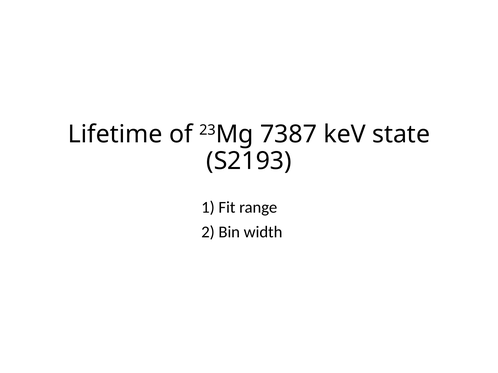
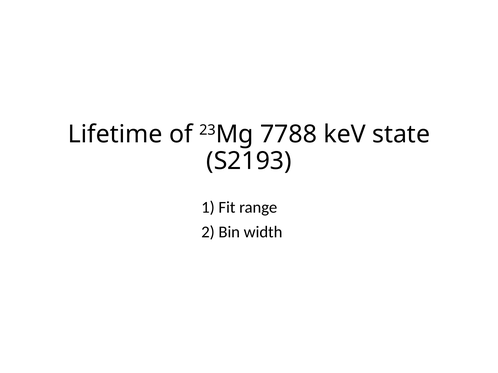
7387: 7387 -> 7788
